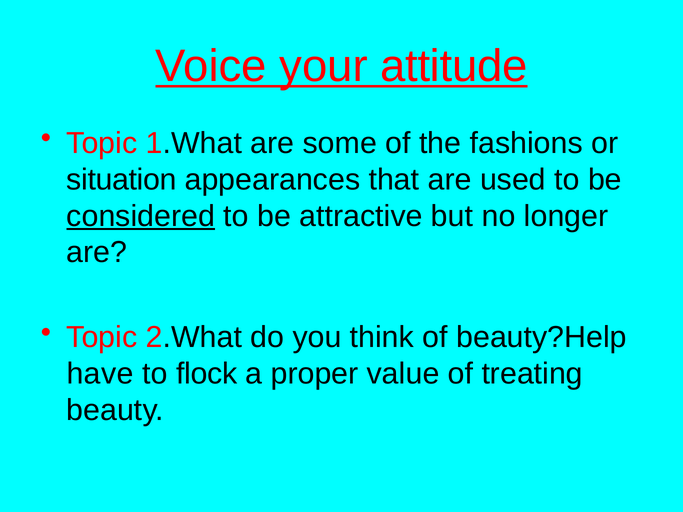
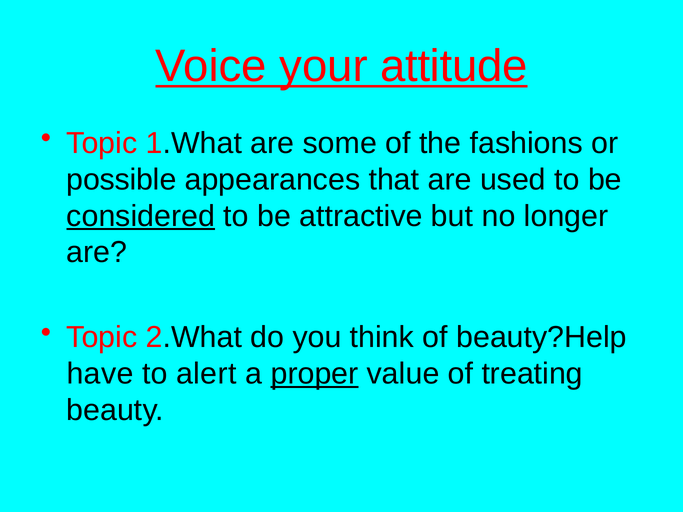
situation: situation -> possible
flock: flock -> alert
proper underline: none -> present
